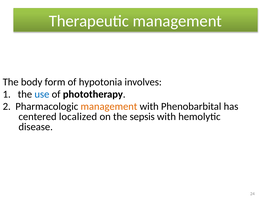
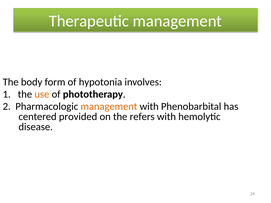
use colour: blue -> orange
localized: localized -> provided
sepsis: sepsis -> refers
